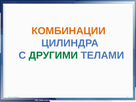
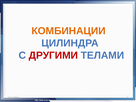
ДРУГИМИ colour: green -> red
